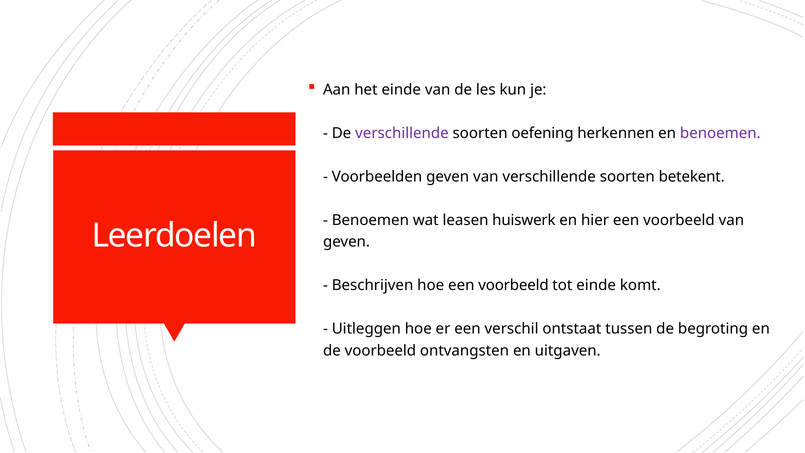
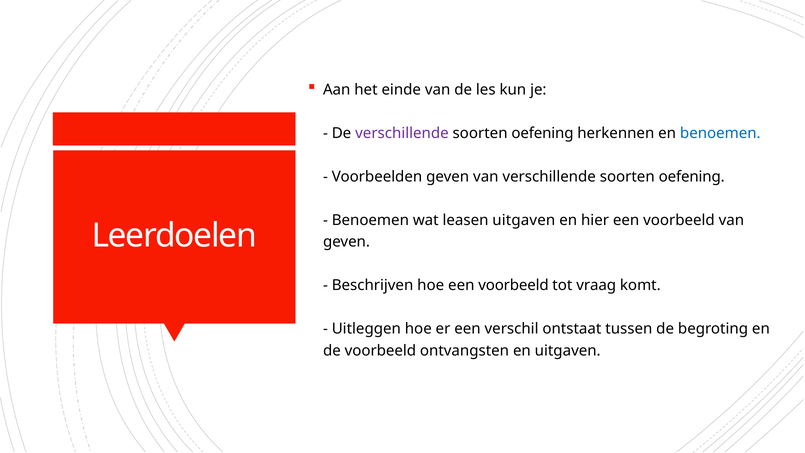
benoemen at (720, 133) colour: purple -> blue
van verschillende soorten betekent: betekent -> oefening
leasen huiswerk: huiswerk -> uitgaven
tot einde: einde -> vraag
